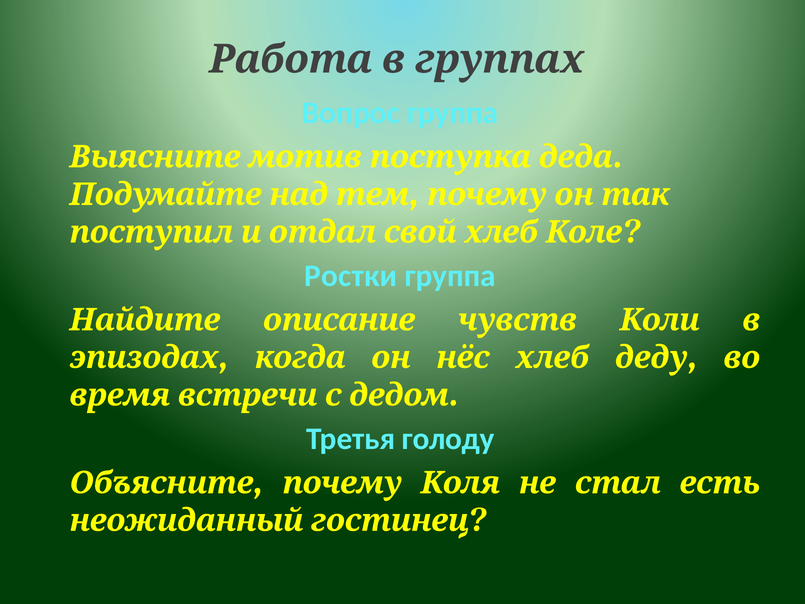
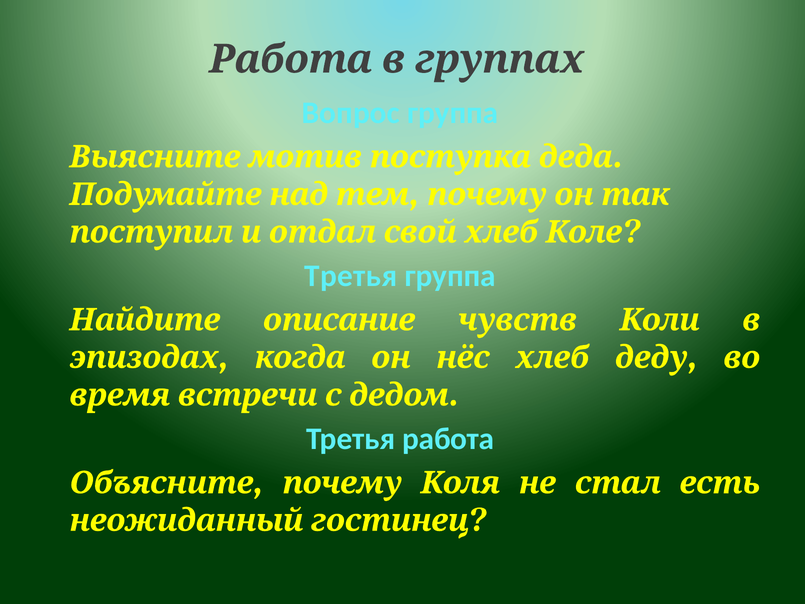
Ростки at (351, 276): Ростки -> Третья
Третья голоду: голоду -> работа
